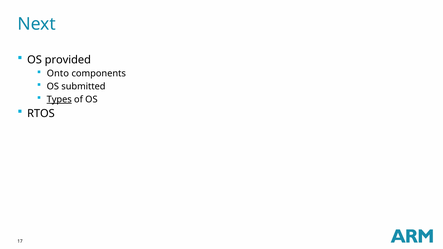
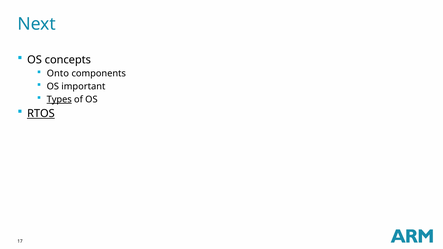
provided: provided -> concepts
submitted: submitted -> important
RTOS underline: none -> present
